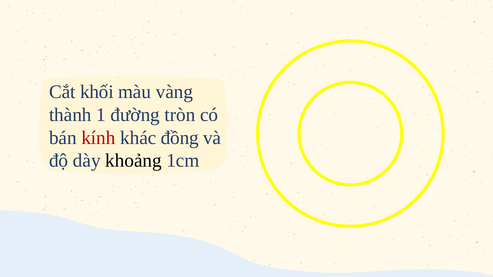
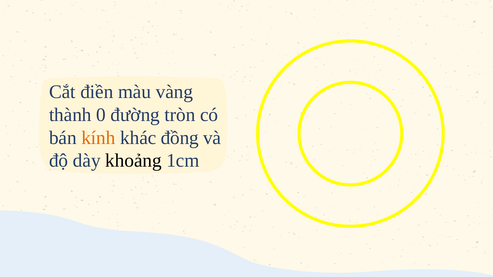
khối: khối -> điền
1: 1 -> 0
kính colour: red -> orange
